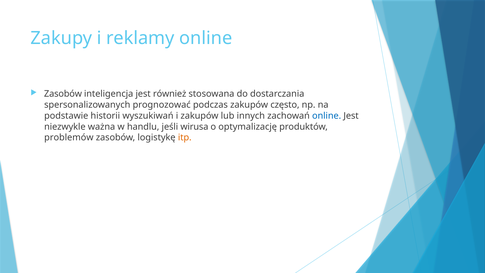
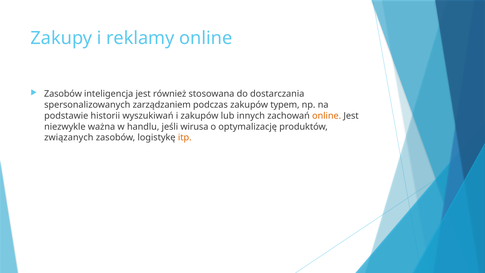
prognozować: prognozować -> zarządzaniem
często: często -> typem
online at (327, 116) colour: blue -> orange
problemów: problemów -> związanych
